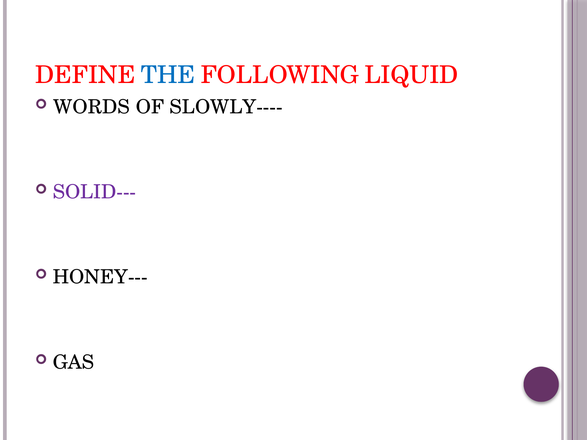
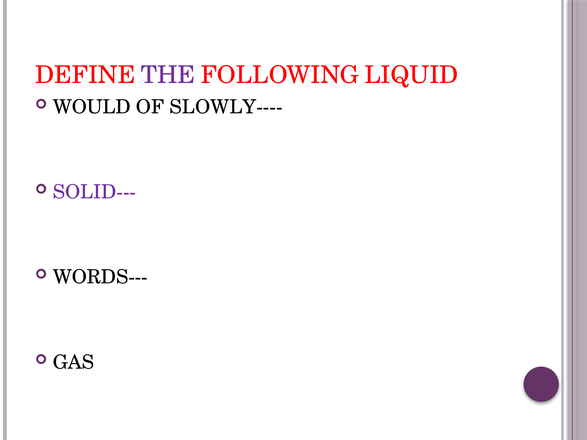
THE colour: blue -> purple
WORDS: WORDS -> WOULD
HONEY---: HONEY--- -> WORDS---
